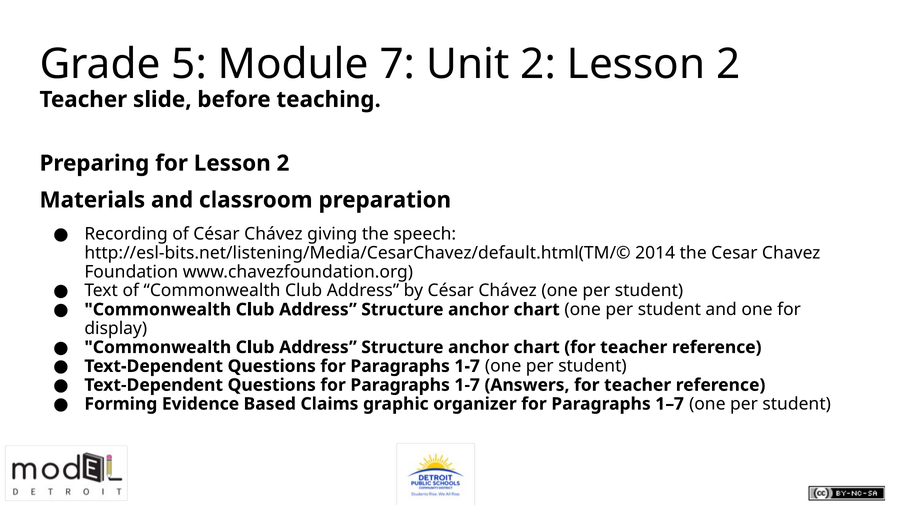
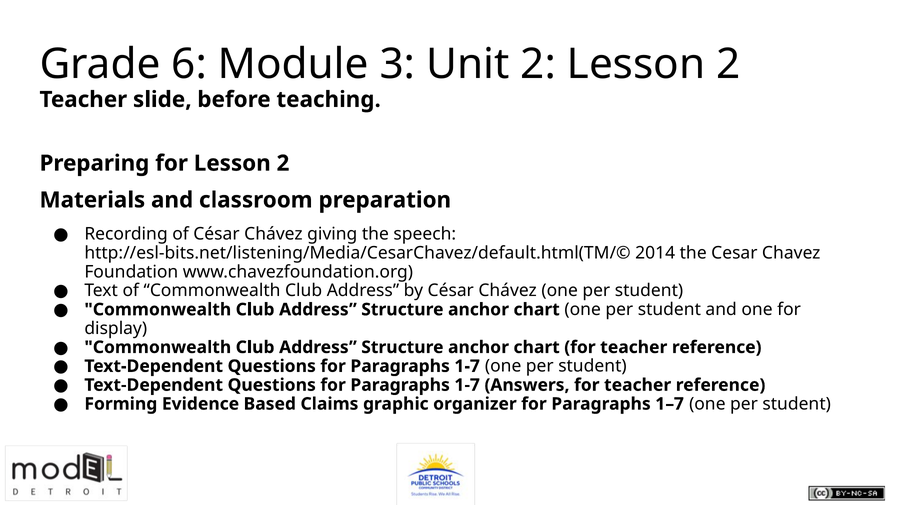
5: 5 -> 6
7: 7 -> 3
